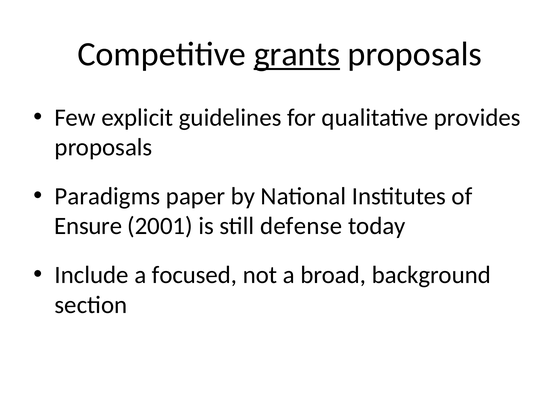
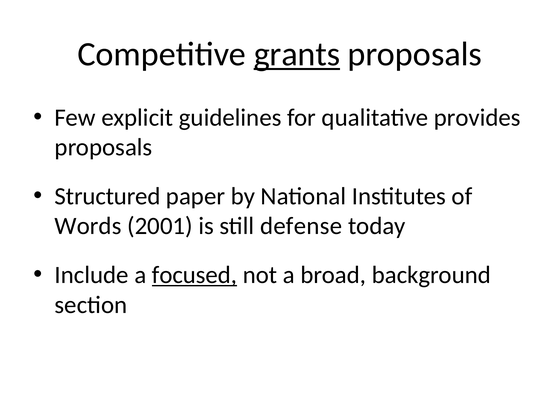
Paradigms: Paradigms -> Structured
Ensure: Ensure -> Words
focused underline: none -> present
